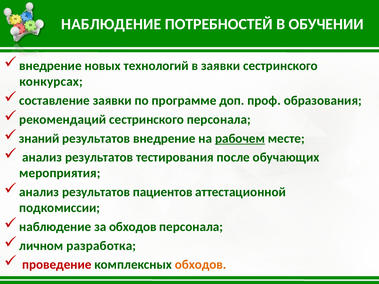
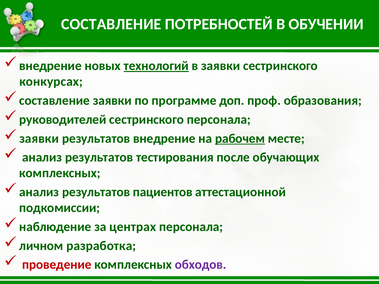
НАБЛЮДЕНИЕ at (111, 24): НАБЛЮДЕНИЕ -> СОСТАВЛЕНИЕ
технологий underline: none -> present
рекомендаций: рекомендаций -> руководителей
знаний at (39, 139): знаний -> заявки
мероприятия at (60, 173): мероприятия -> комплексных
за обходов: обходов -> центрах
обходов at (201, 265) colour: orange -> purple
